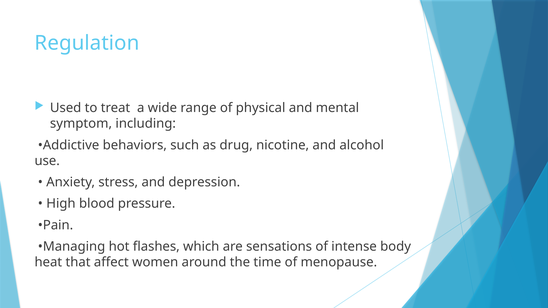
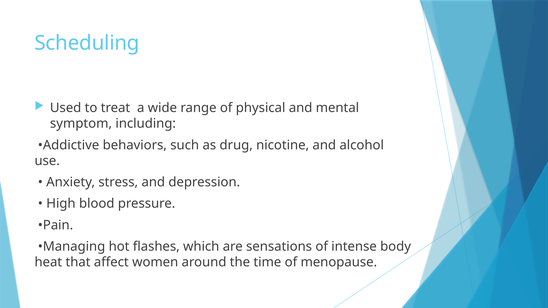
Regulation: Regulation -> Scheduling
